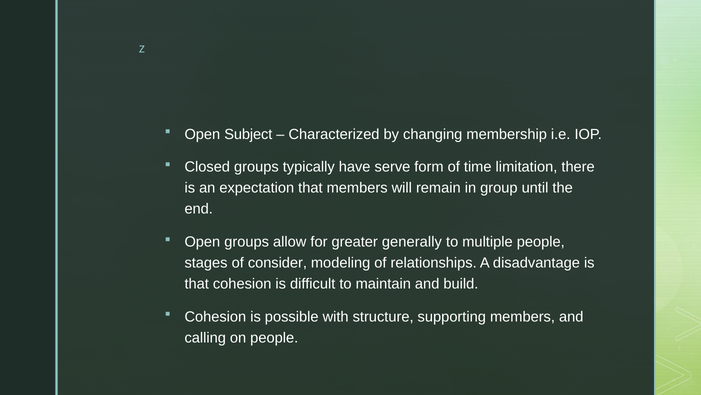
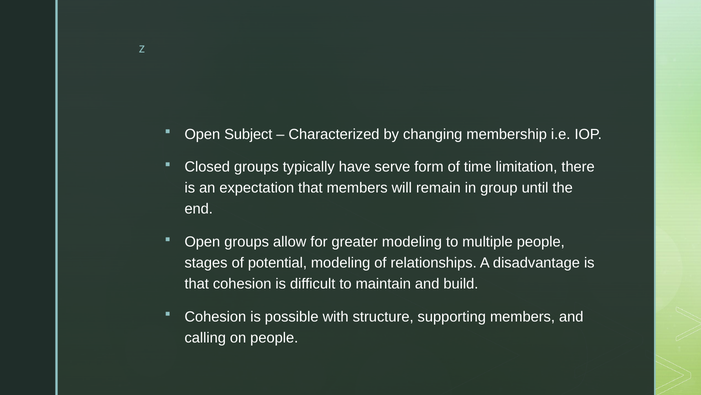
greater generally: generally -> modeling
consider: consider -> potential
